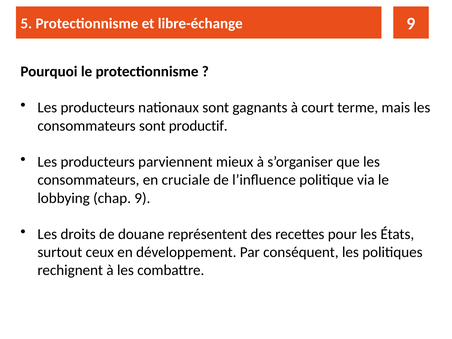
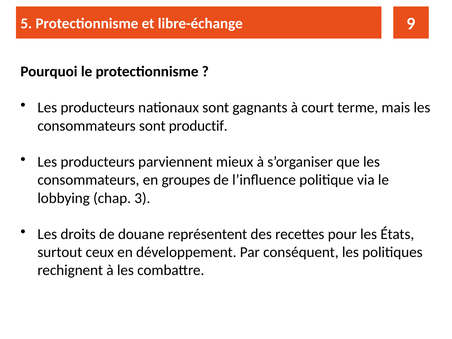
cruciale: cruciale -> groupes
chap 9: 9 -> 3
